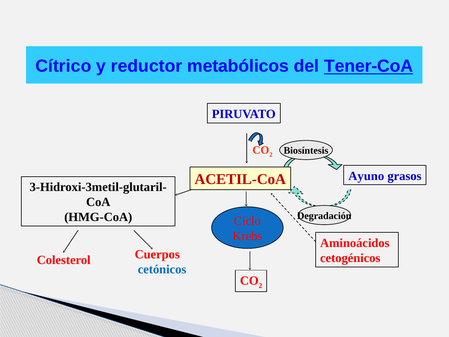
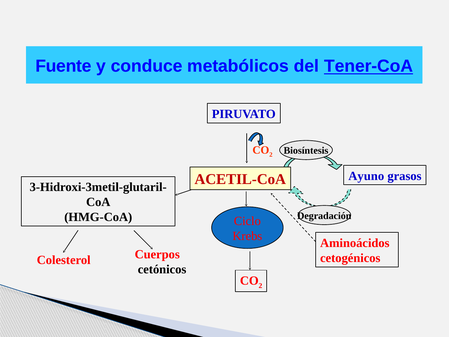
Cítrico: Cítrico -> Fuente
reductor: reductor -> conduce
cetónicos colour: blue -> black
